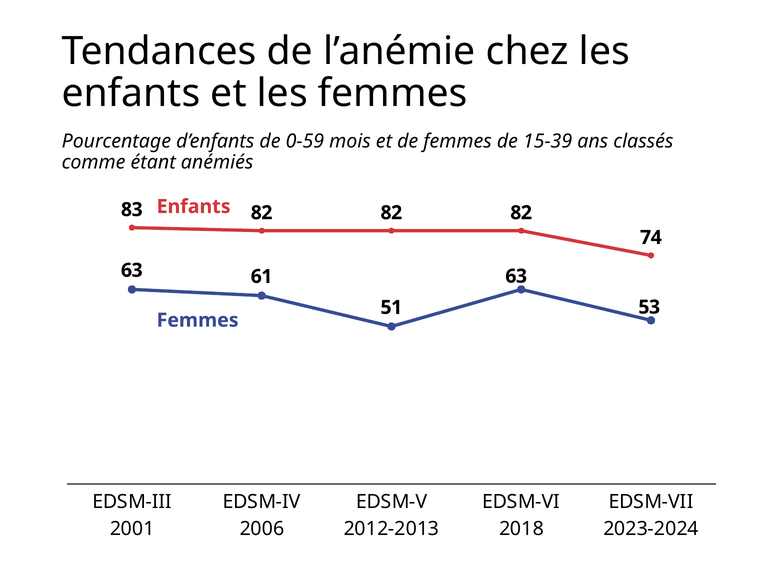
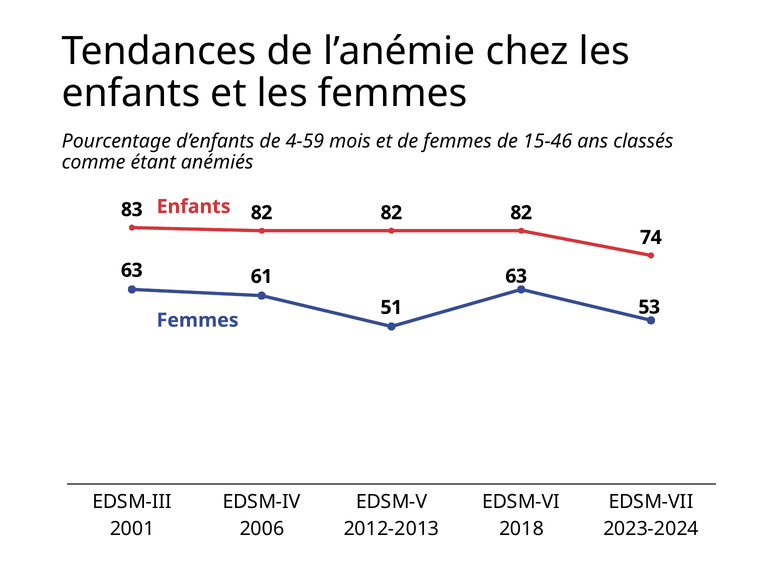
0-59: 0-59 -> 4-59
15-39: 15-39 -> 15-46
